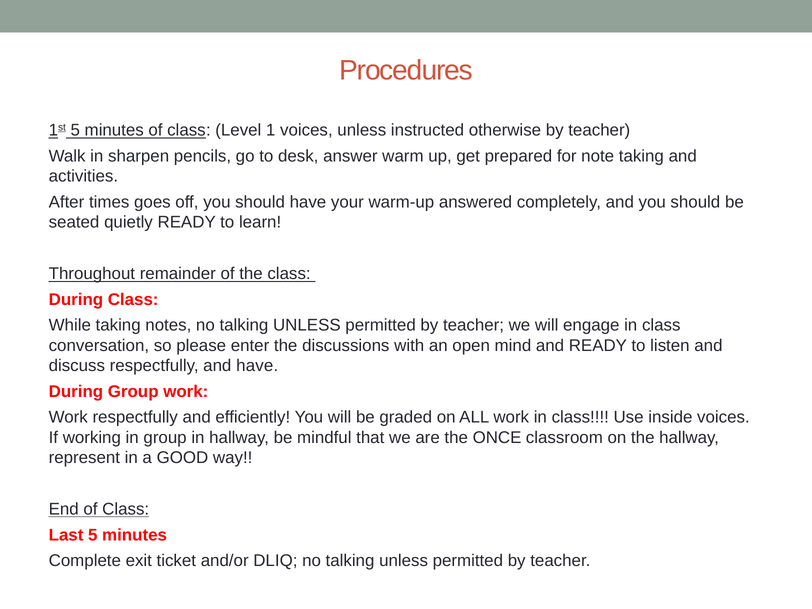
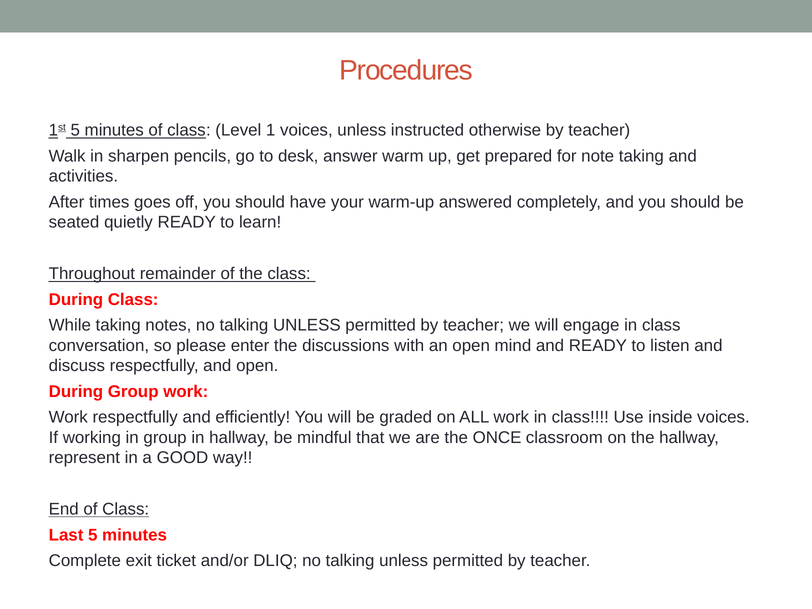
and have: have -> open
